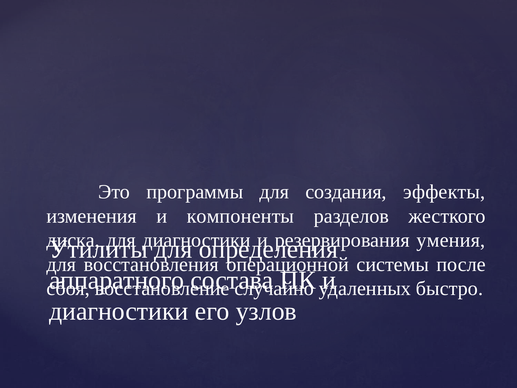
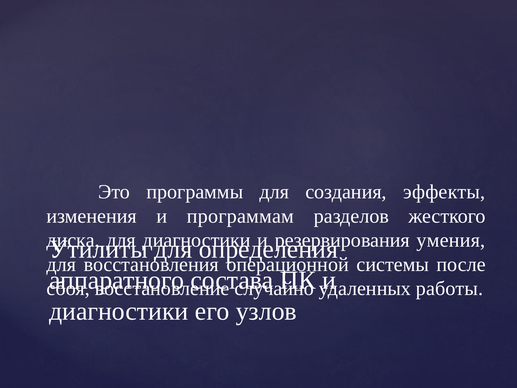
компоненты: компоненты -> программам
быстро: быстро -> работы
